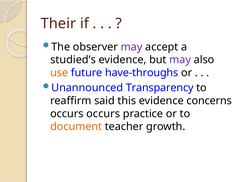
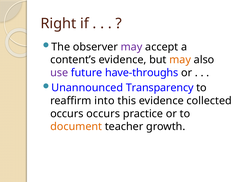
Their: Their -> Right
studied’s: studied’s -> content’s
may at (180, 60) colour: purple -> orange
use colour: orange -> purple
said: said -> into
concerns: concerns -> collected
